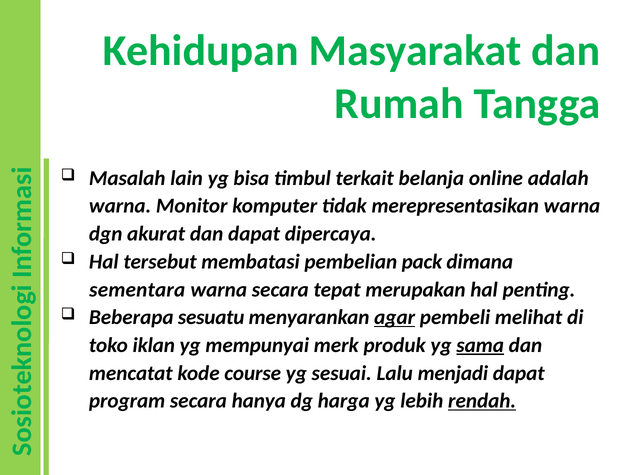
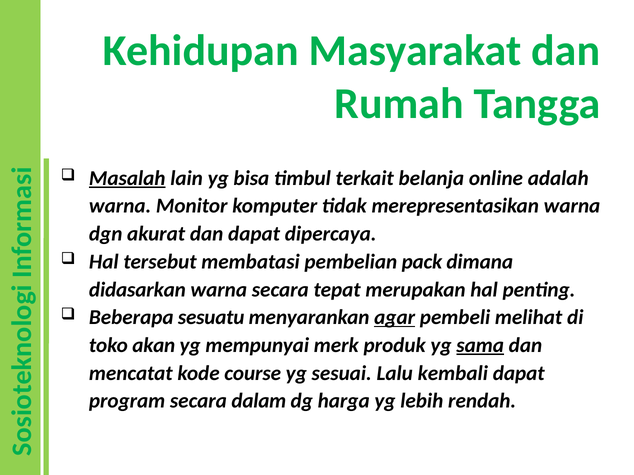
Masalah underline: none -> present
sementara: sementara -> didasarkan
iklan: iklan -> akan
menjadi: menjadi -> kembali
hanya: hanya -> dalam
rendah underline: present -> none
